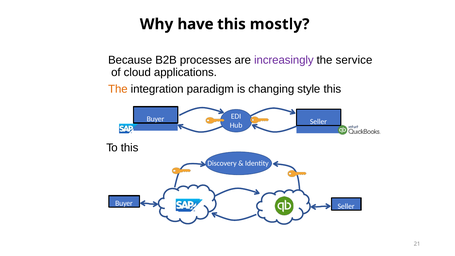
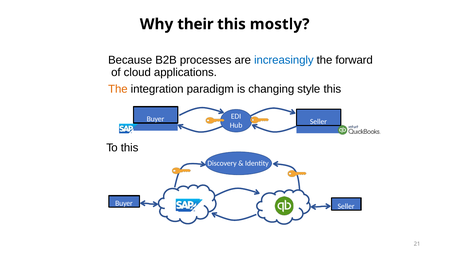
have: have -> their
increasingly colour: purple -> blue
service: service -> forward
